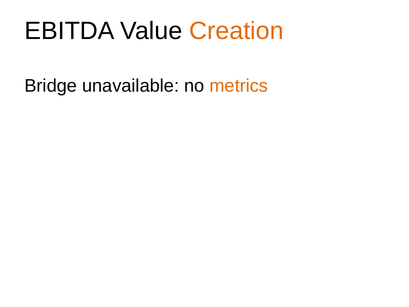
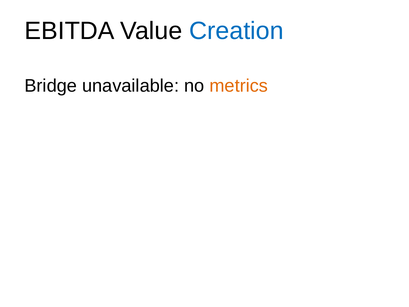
Creation colour: orange -> blue
